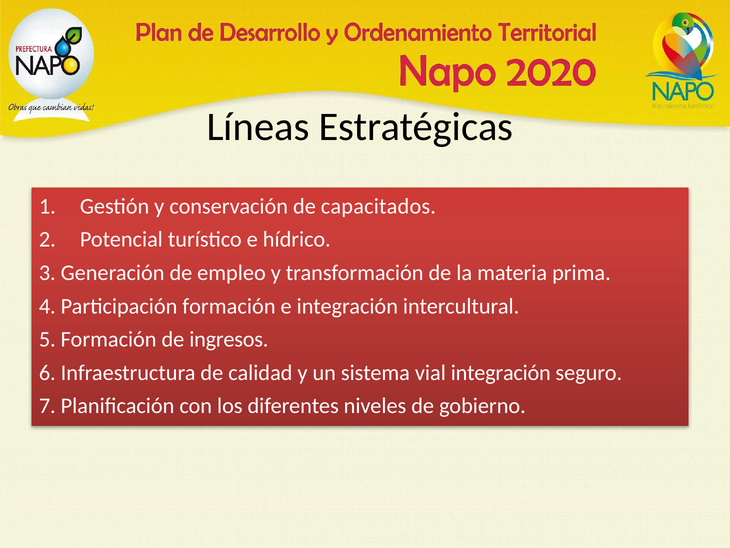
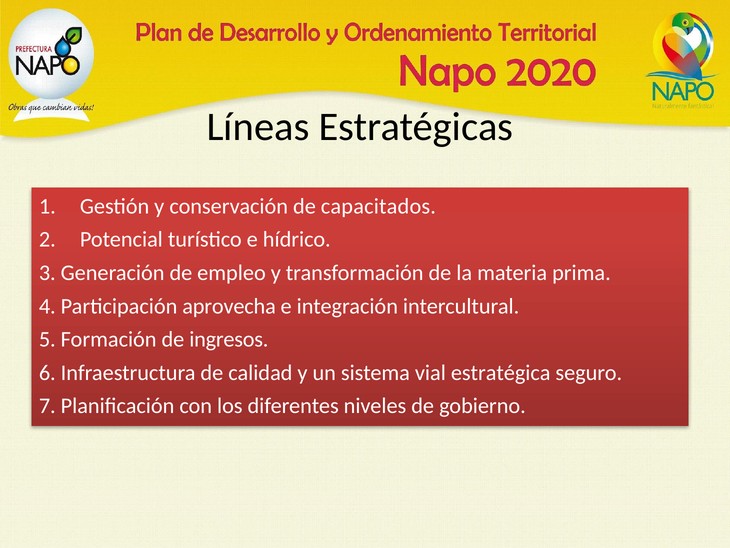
Participación formación: formación -> aprovecha
vial integración: integración -> estratégica
